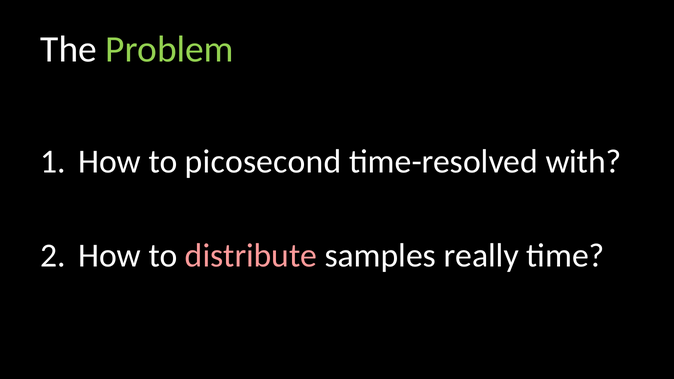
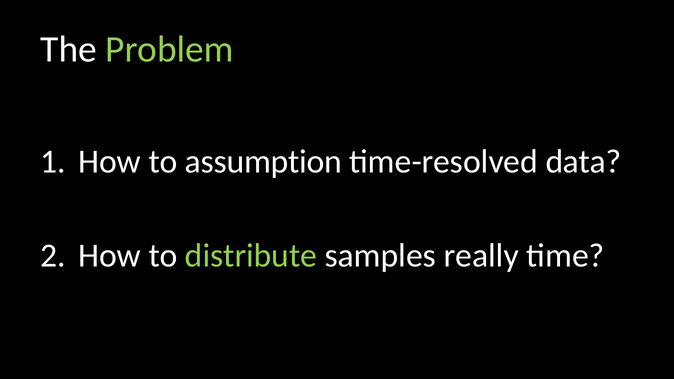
picosecond: picosecond -> assumption
with: with -> data
distribute colour: pink -> light green
